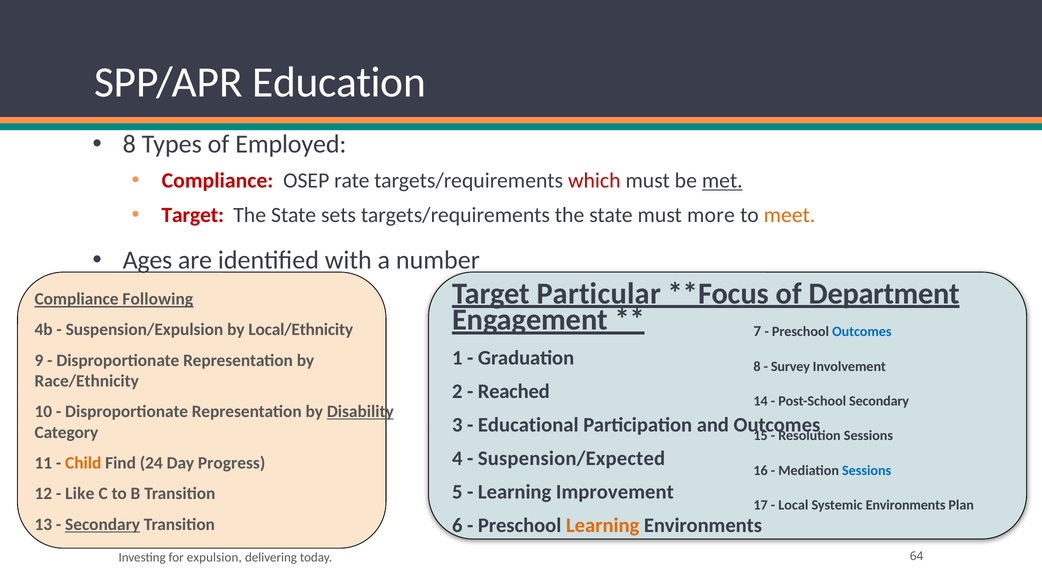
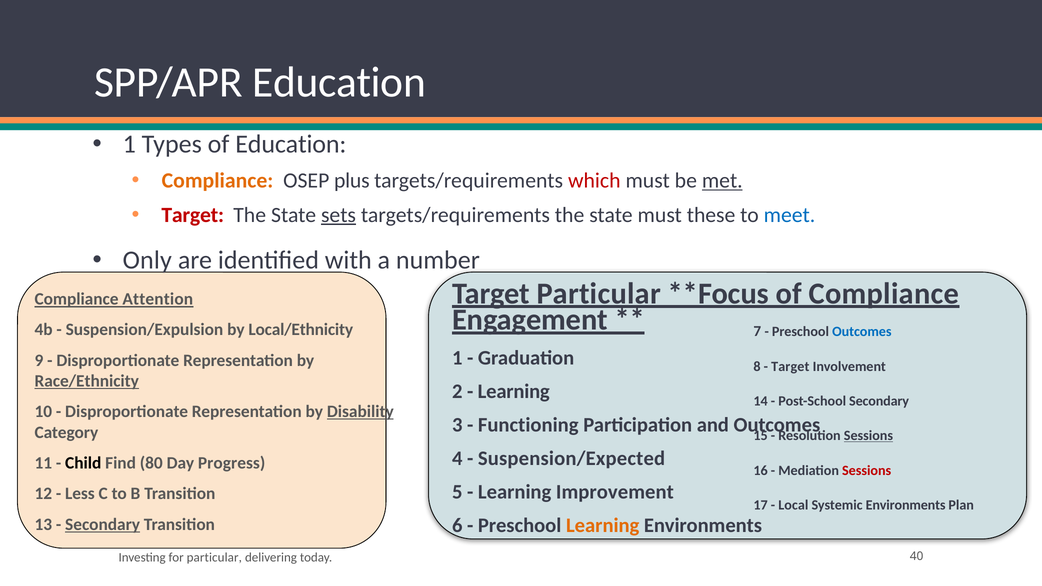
8 at (129, 144): 8 -> 1
of Employed: Employed -> Education
Compliance at (218, 181) colour: red -> orange
rate: rate -> plus
sets underline: none -> present
more: more -> these
meet colour: orange -> blue
Ages: Ages -> Only
of Department: Department -> Compliance
Following: Following -> Attention
Survey at (790, 366): Survey -> Target
Race/Ethnicity underline: none -> present
Reached at (514, 392): Reached -> Learning
Educational: Educational -> Functioning
Sessions at (868, 436) underline: none -> present
Child colour: orange -> black
24: 24 -> 80
Sessions at (867, 471) colour: blue -> red
Like: Like -> Less
for expulsion: expulsion -> particular
64: 64 -> 40
